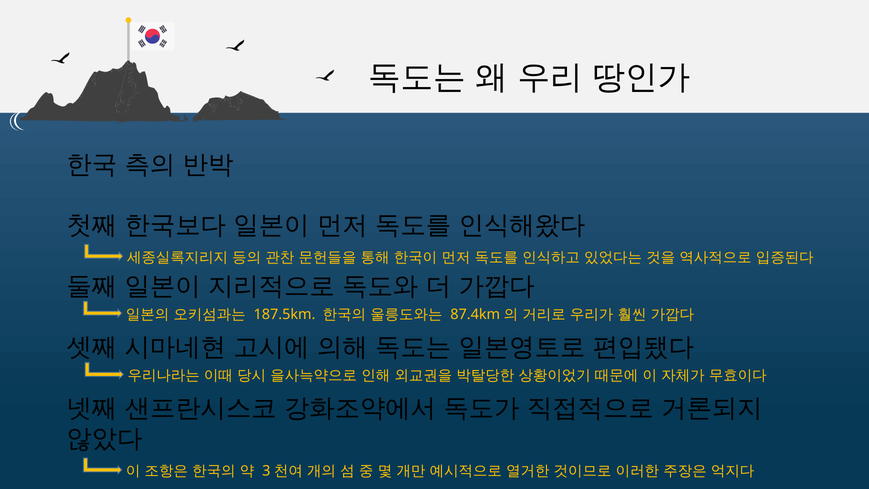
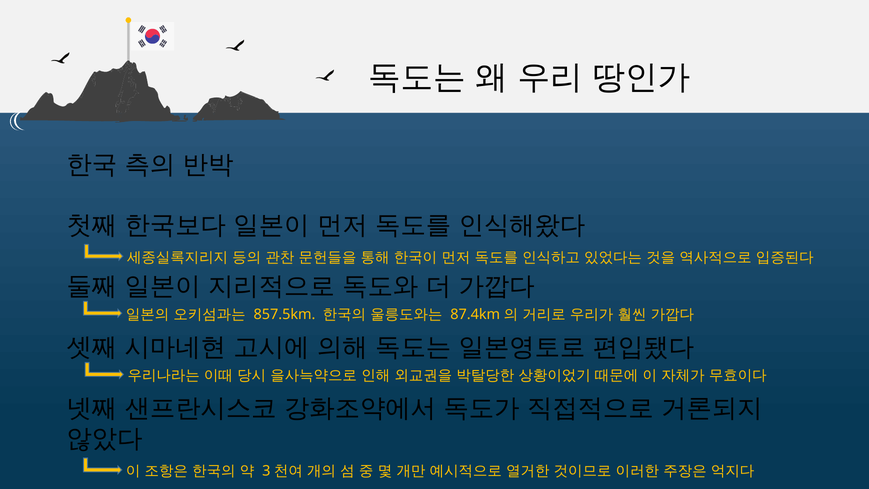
187.5km: 187.5km -> 857.5km
